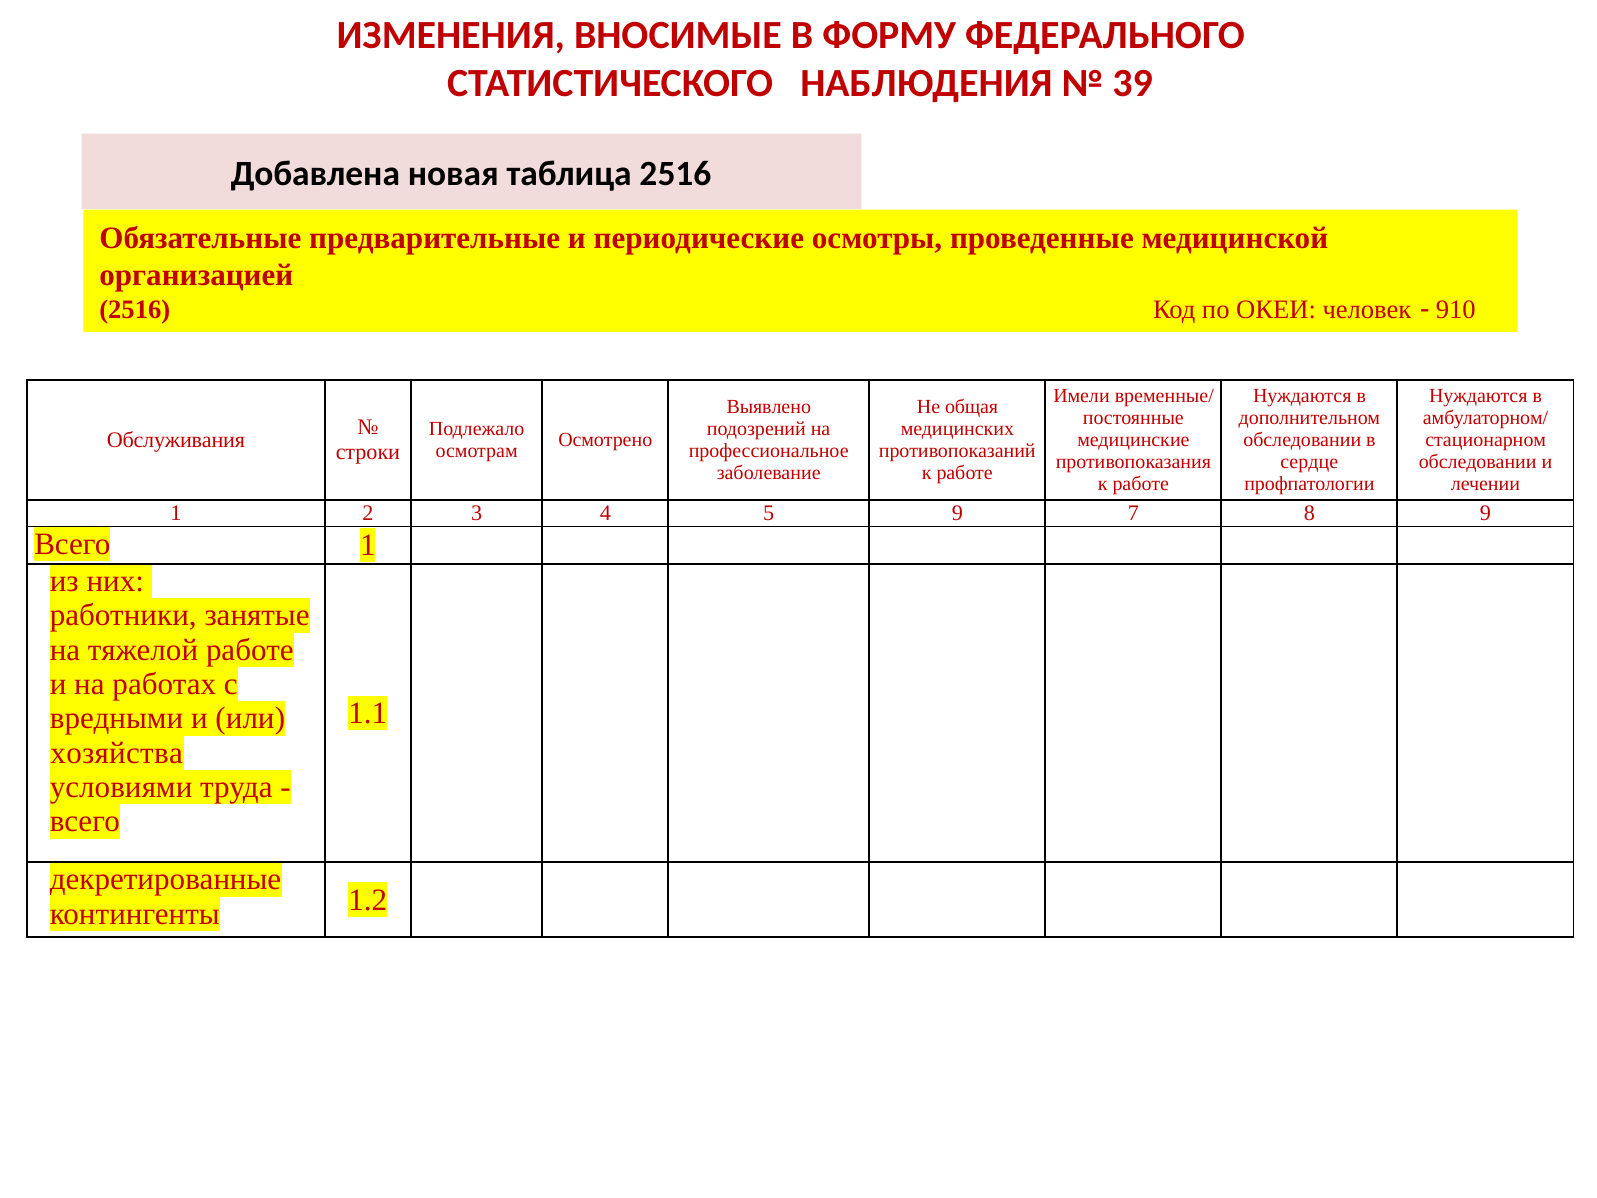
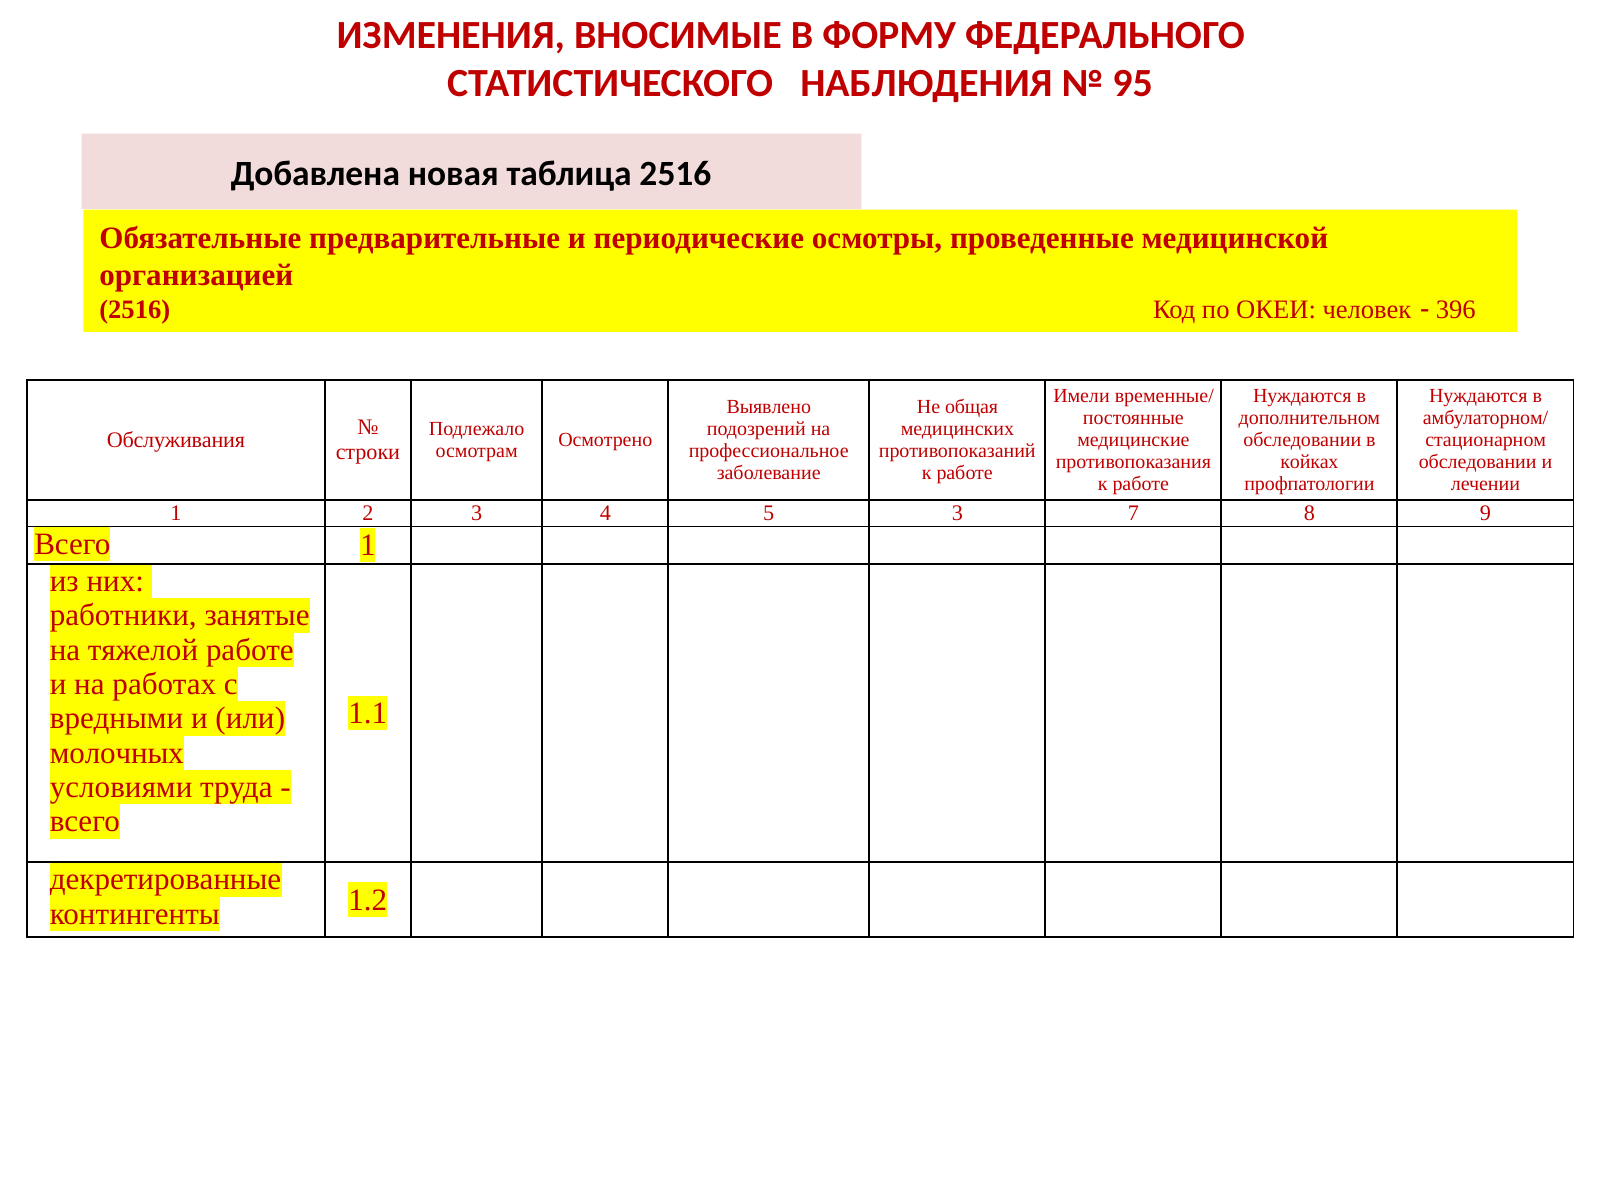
39: 39 -> 95
910: 910 -> 396
сердце: сердце -> койках
5 9: 9 -> 3
хозяйства: хозяйства -> молочных
